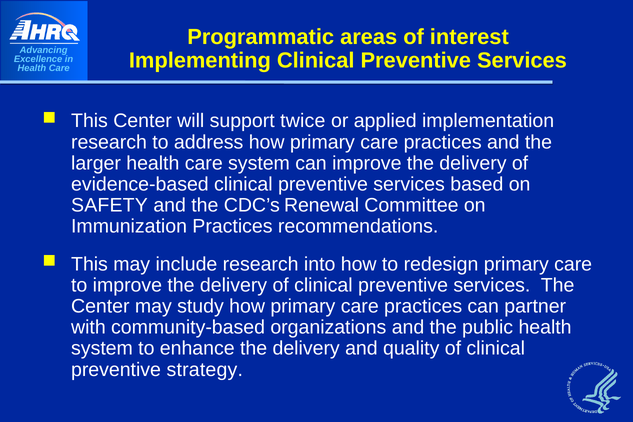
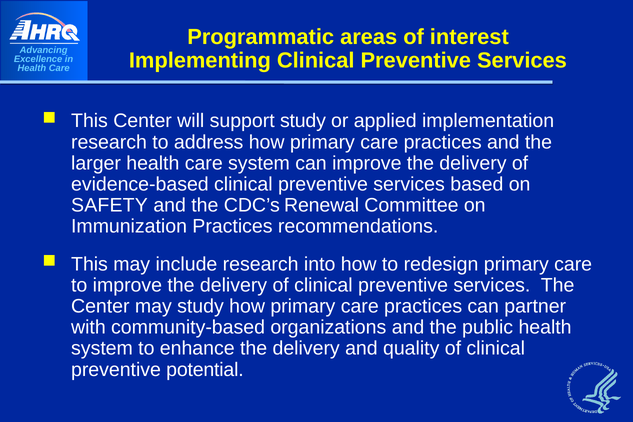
support twice: twice -> study
strategy: strategy -> potential
